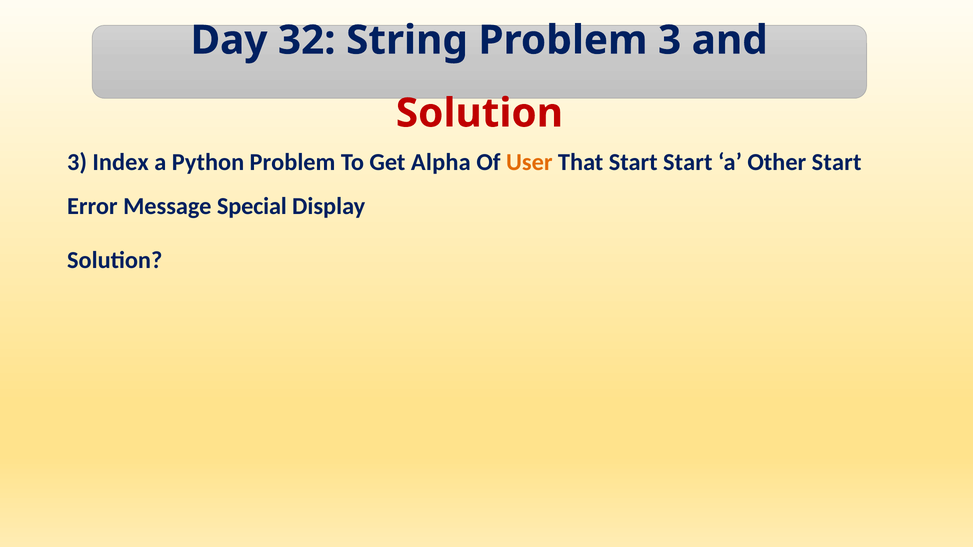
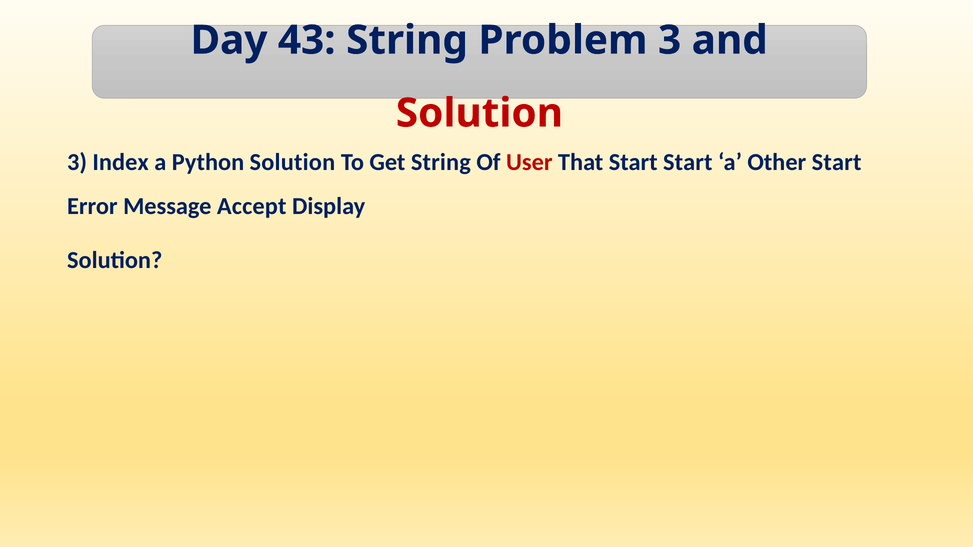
32: 32 -> 43
Python Problem: Problem -> Solution
Get Alpha: Alpha -> String
User colour: orange -> red
Special: Special -> Accept
